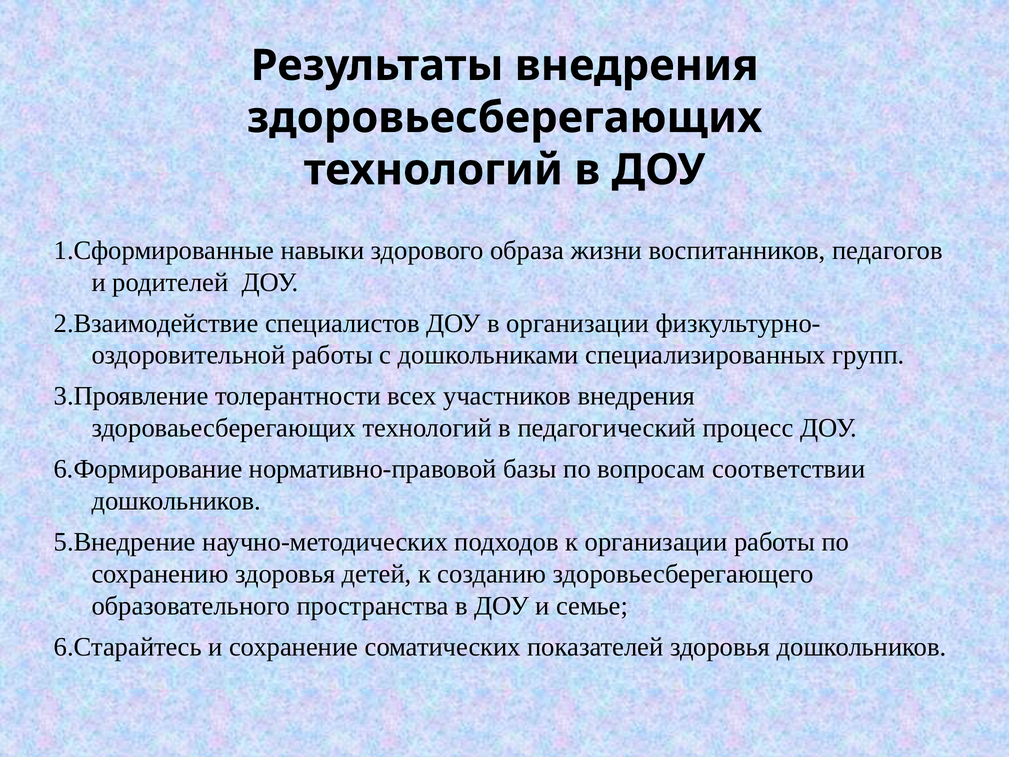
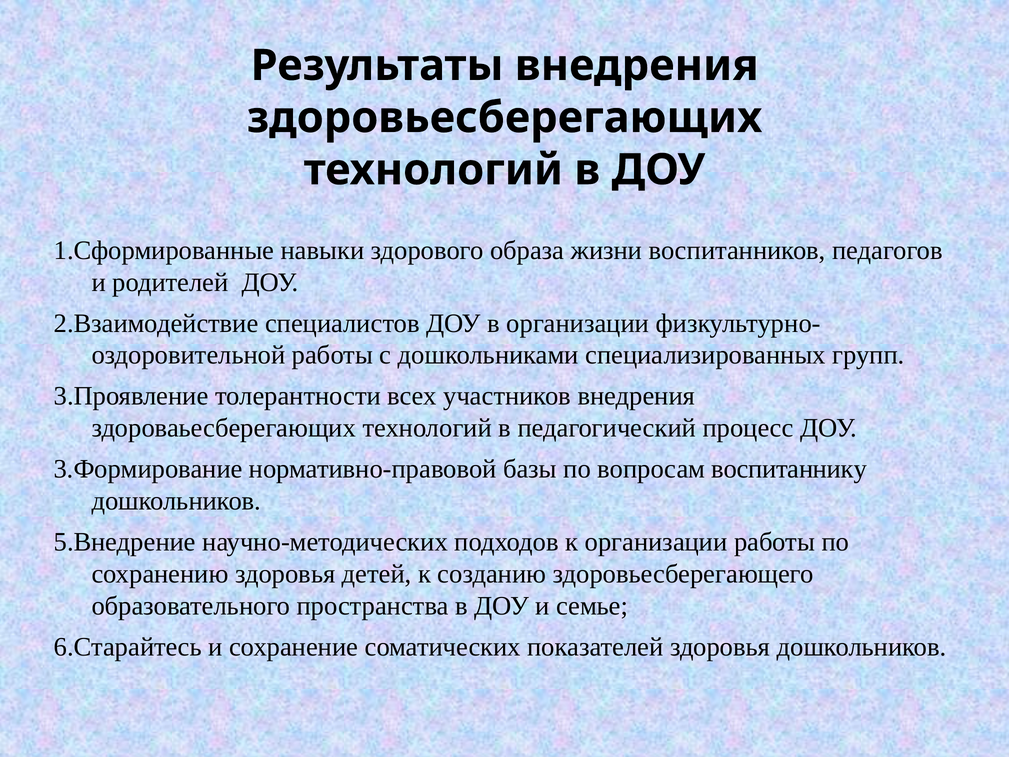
6.Формирование: 6.Формирование -> 3.Формирование
соответствии: соответствии -> воспитаннику
